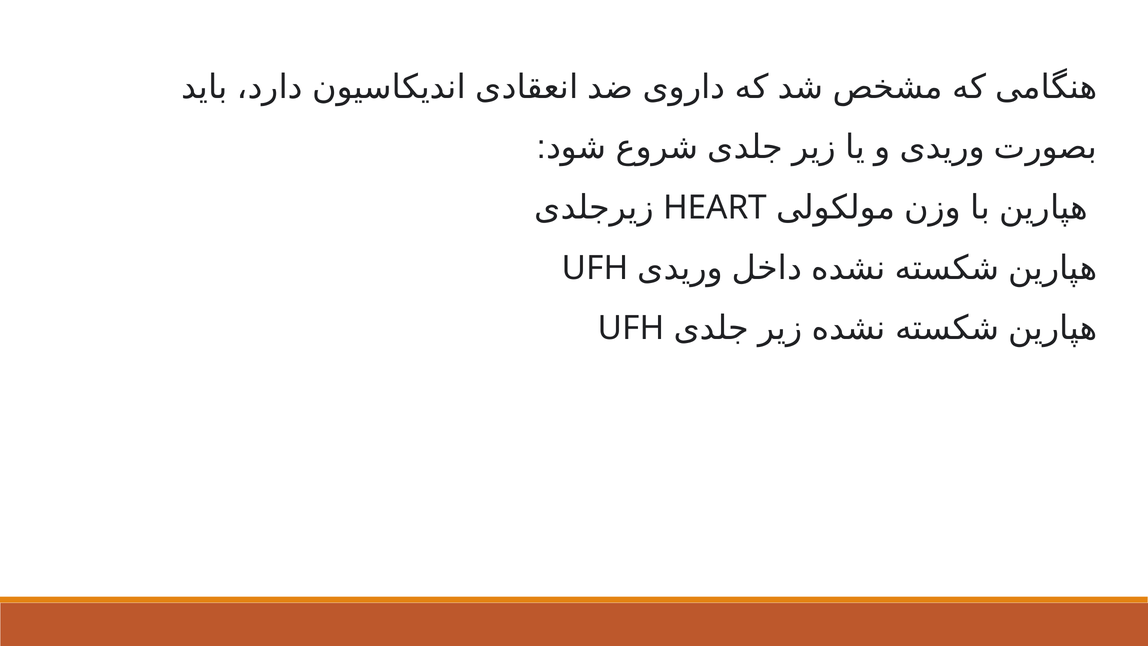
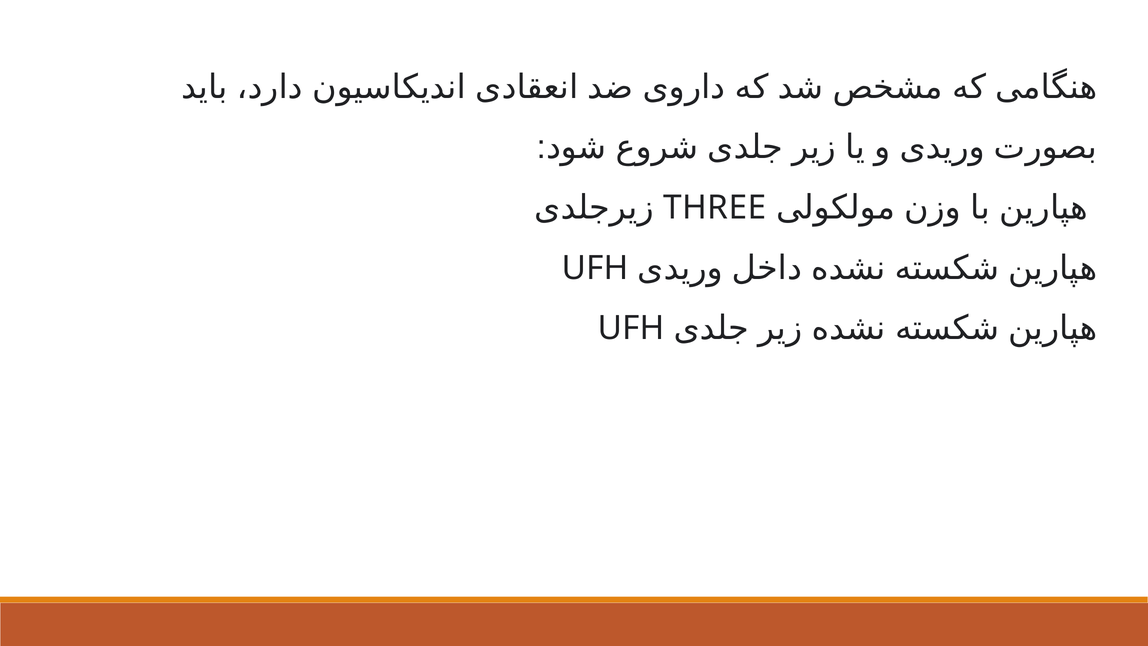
HEART: HEART -> THREE
